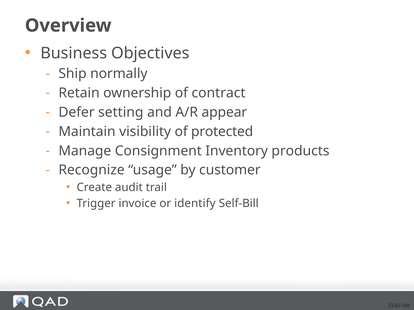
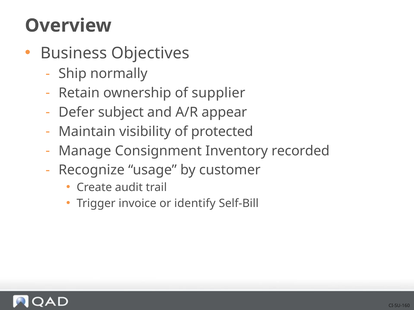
contract: contract -> supplier
setting: setting -> subject
products: products -> recorded
